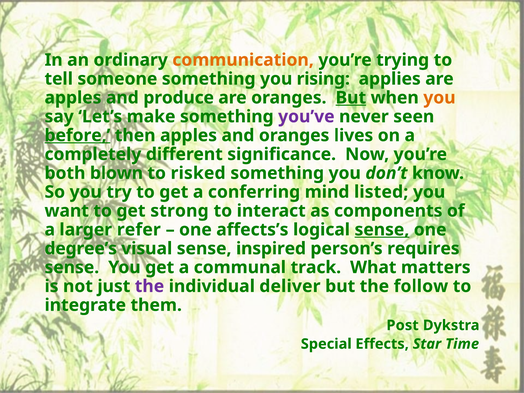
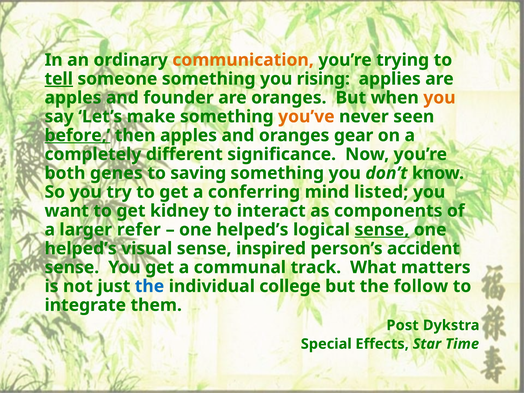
tell underline: none -> present
produce: produce -> founder
But at (351, 98) underline: present -> none
you’ve colour: purple -> orange
lives: lives -> gear
blown: blown -> genes
risked: risked -> saving
strong: strong -> kidney
affects’s at (252, 230): affects’s -> helped’s
degree’s at (81, 249): degree’s -> helped’s
requires: requires -> accident
the at (149, 286) colour: purple -> blue
deliver: deliver -> college
